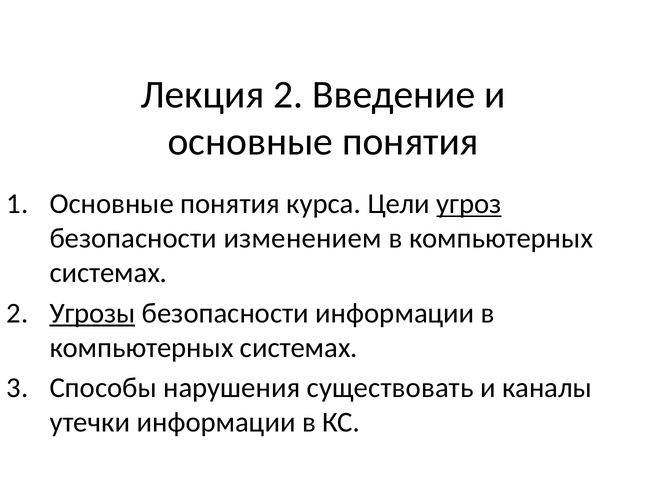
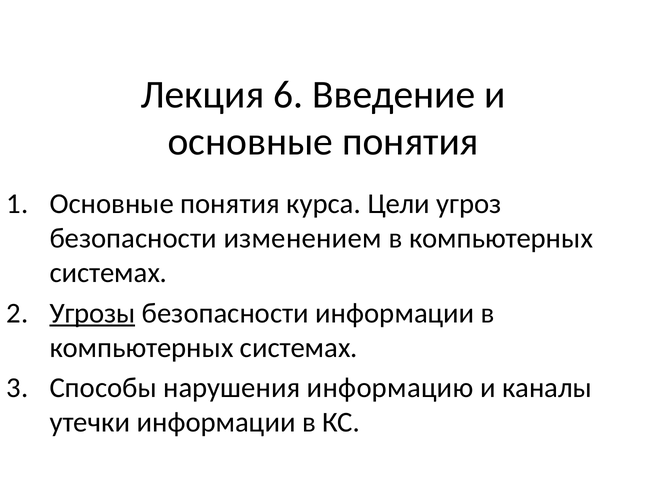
Лекция 2: 2 -> 6
угроз underline: present -> none
существовать: существовать -> информацию
